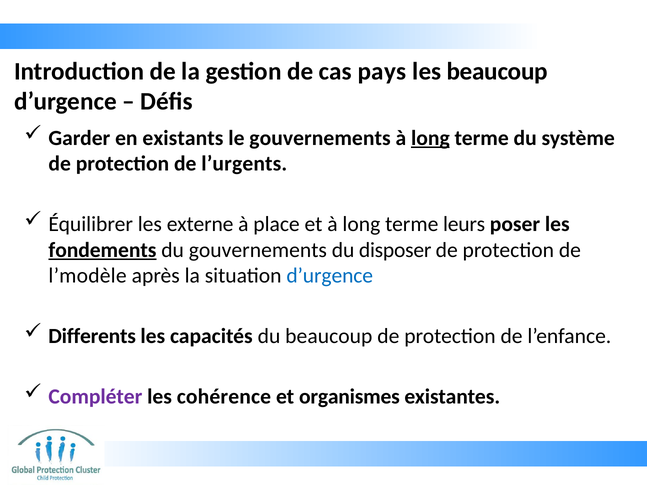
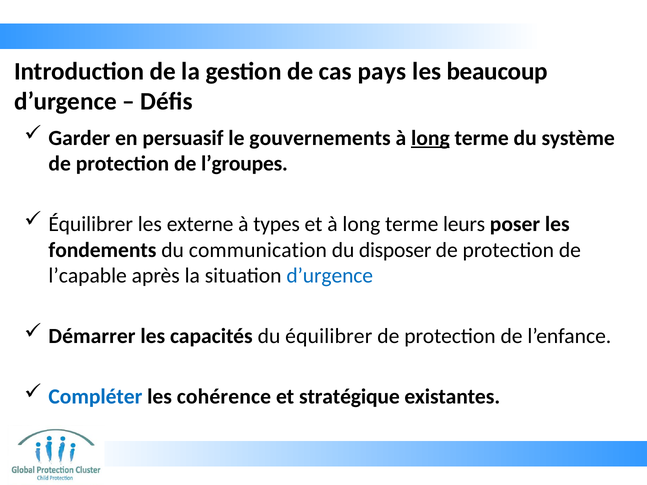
existants: existants -> persuasif
l’urgents: l’urgents -> l’groupes
place: place -> types
fondements underline: present -> none
du gouvernements: gouvernements -> communication
l’modèle: l’modèle -> l’capable
Differents: Differents -> Démarrer
du beaucoup: beaucoup -> équilibrer
Compléter colour: purple -> blue
organismes: organismes -> stratégique
